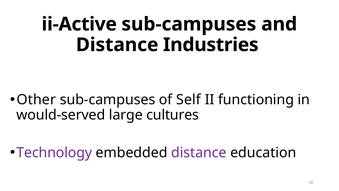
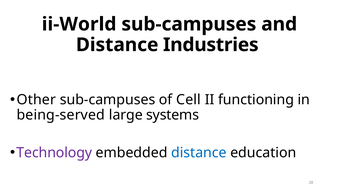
ii-Active: ii-Active -> ii-World
Self: Self -> Cell
would-served: would-served -> being-served
cultures: cultures -> systems
distance at (199, 152) colour: purple -> blue
